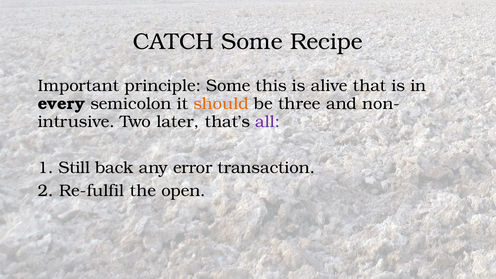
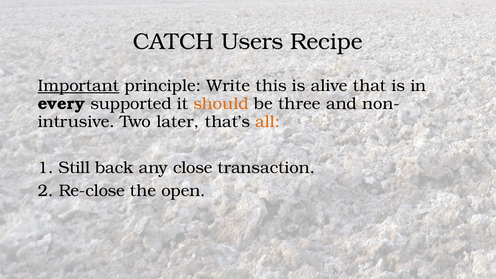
CATCH Some: Some -> Users
Important underline: none -> present
principle Some: Some -> Write
semicolon: semicolon -> supported
all colour: purple -> orange
error: error -> close
Re-fulfil: Re-fulfil -> Re-close
